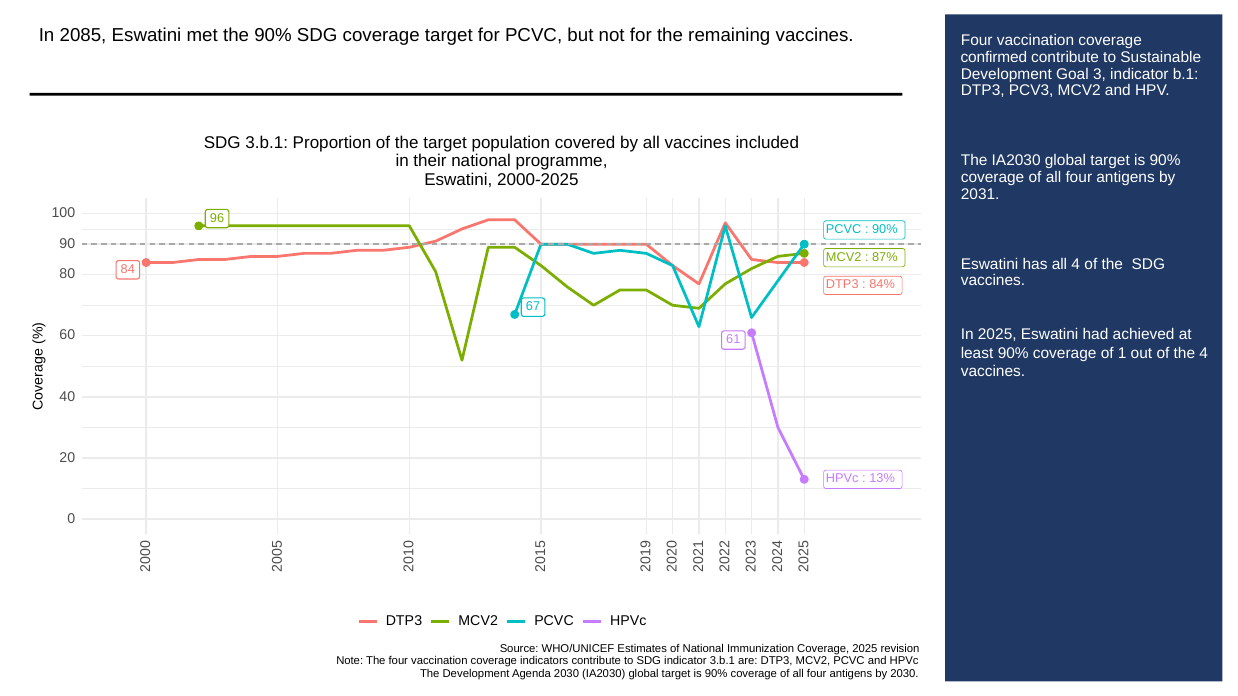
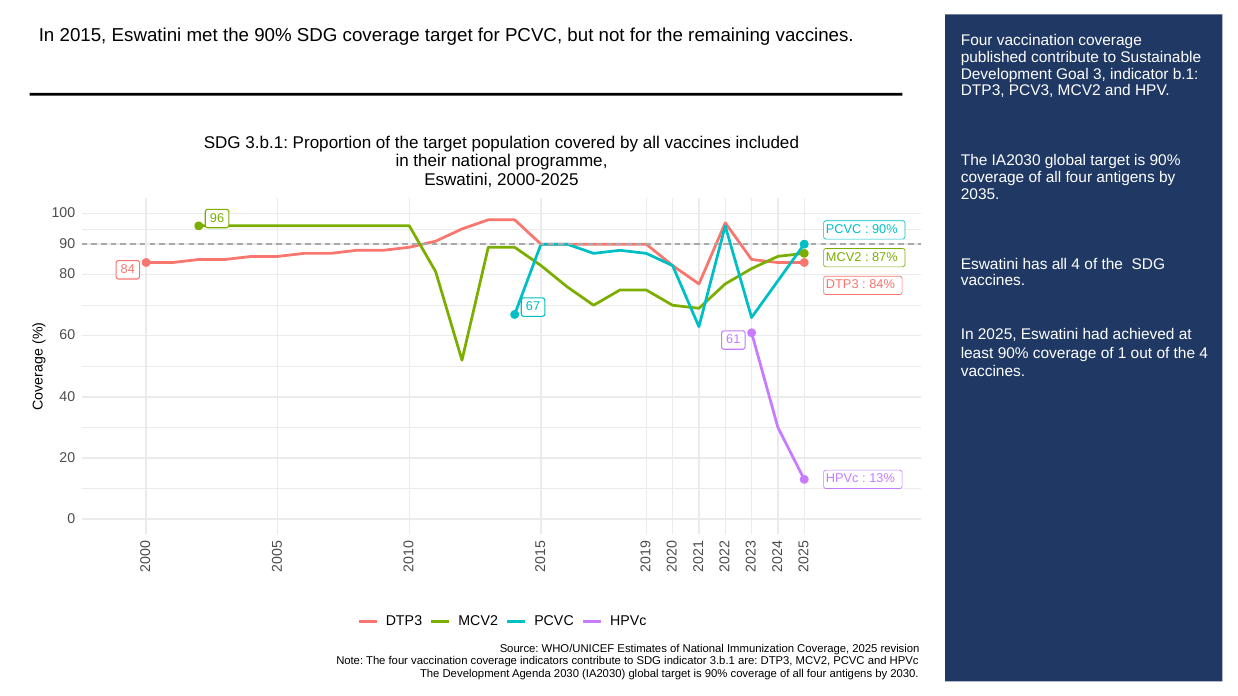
2085: 2085 -> 2015
confirmed: confirmed -> published
2031: 2031 -> 2035
